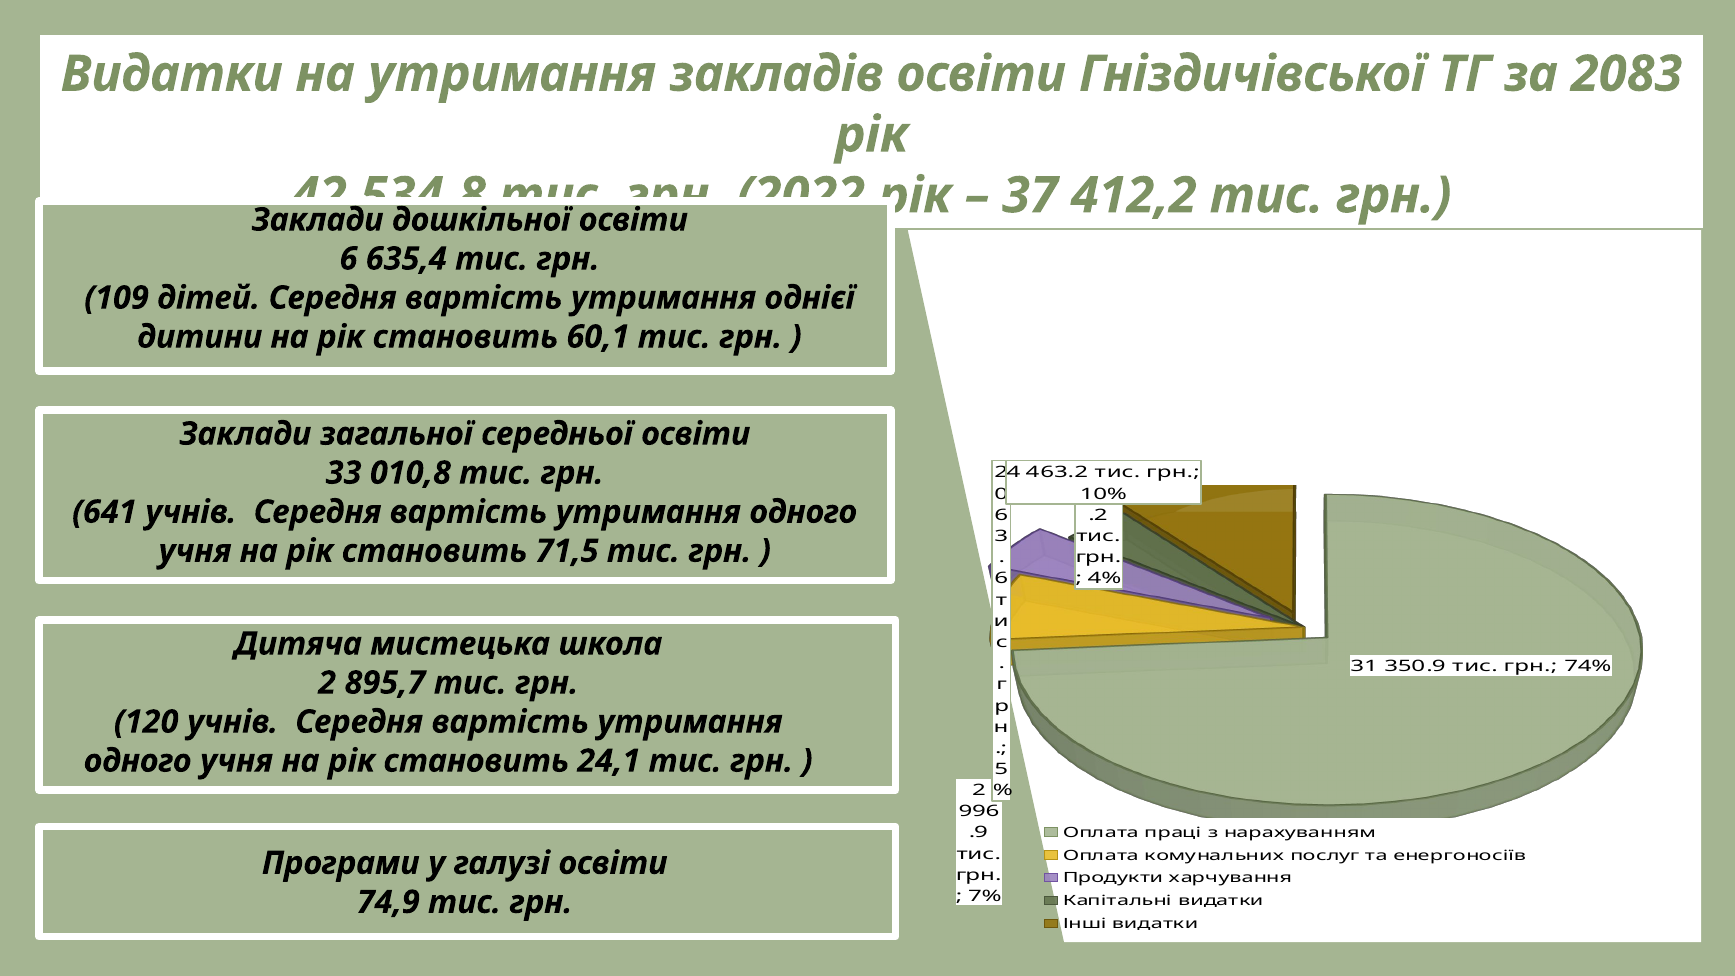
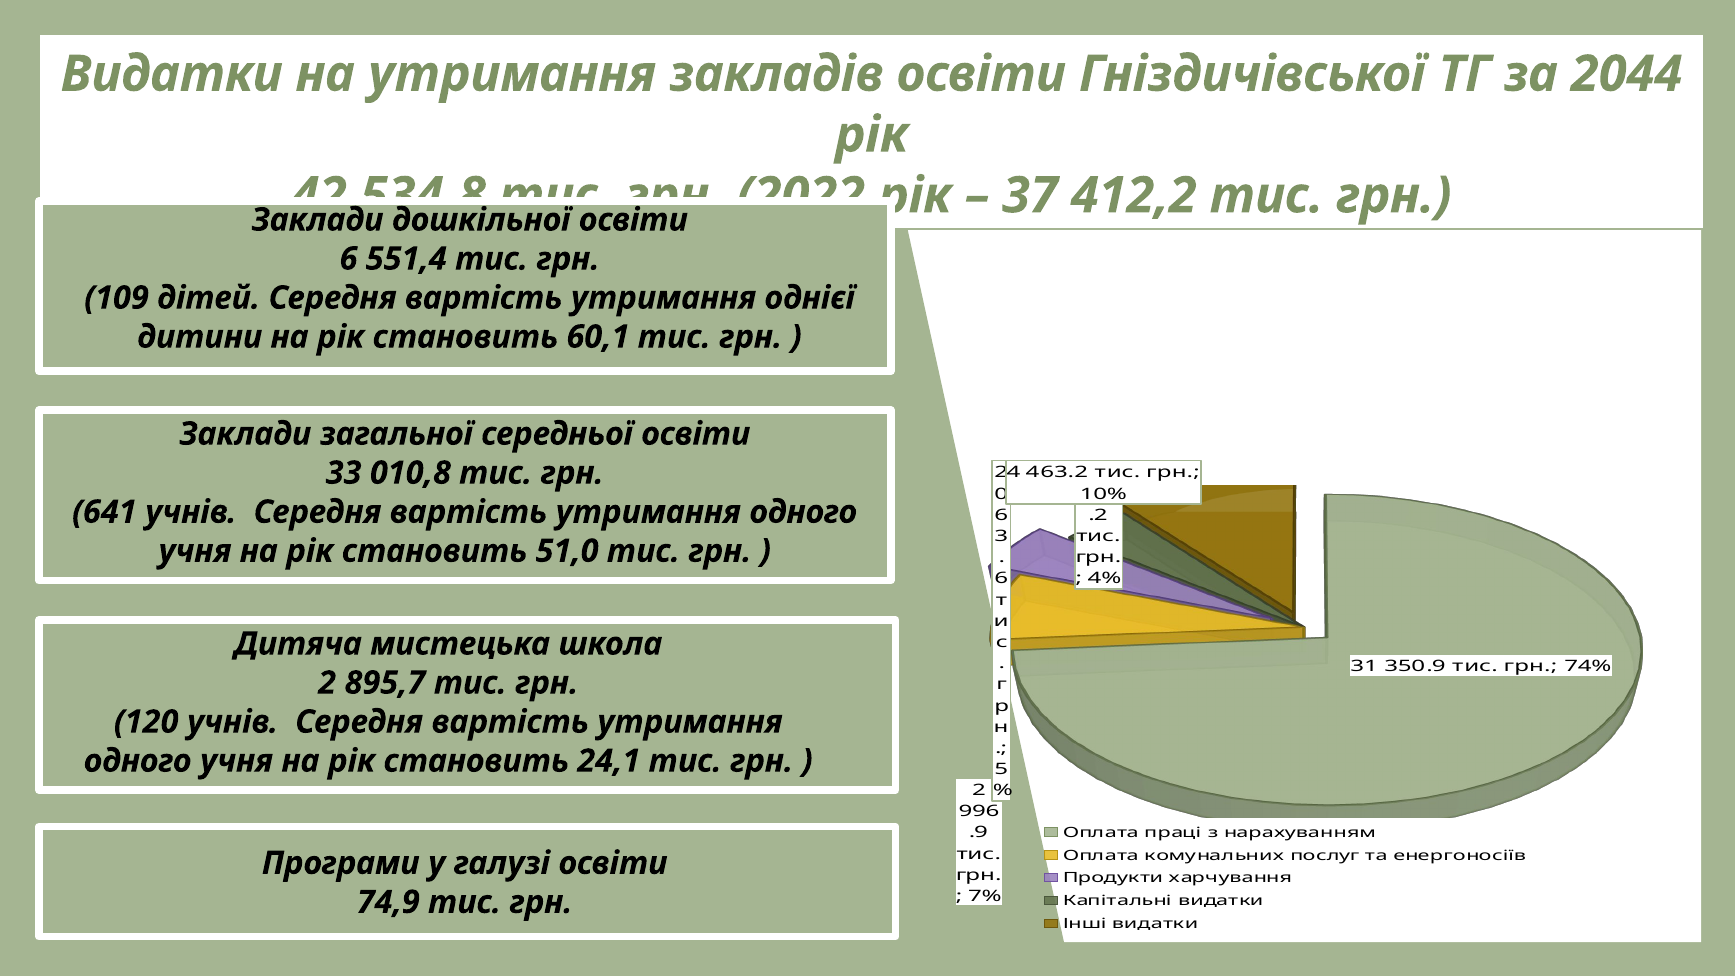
2083: 2083 -> 2044
635,4: 635,4 -> 551,4
71,5: 71,5 -> 51,0
